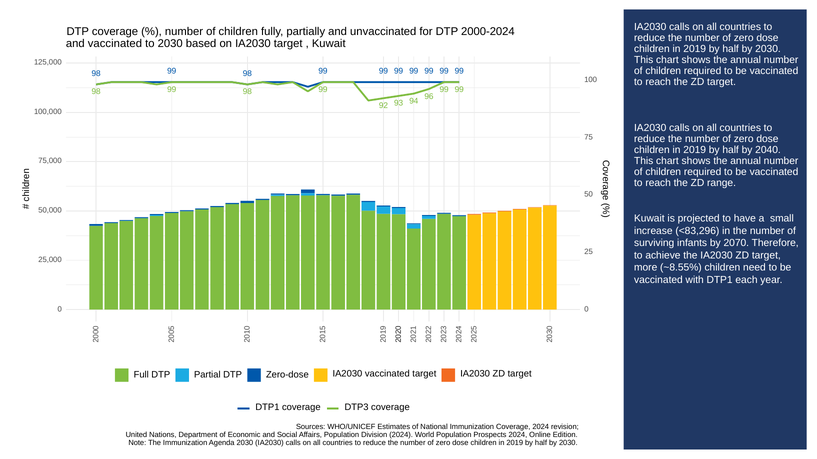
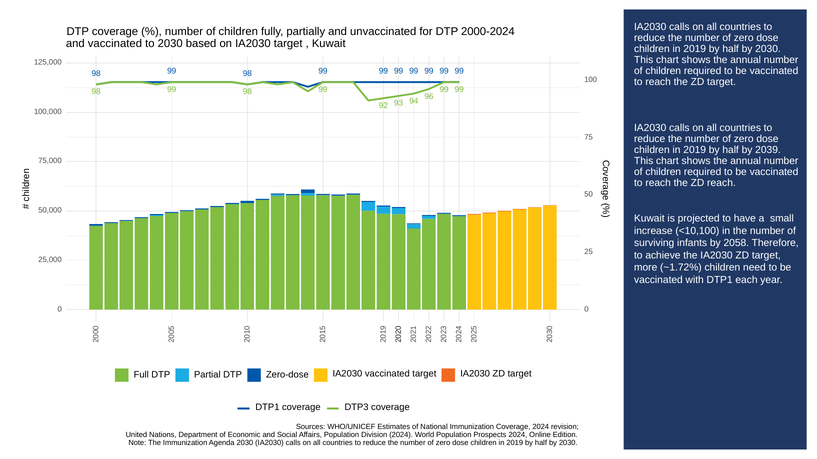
2040: 2040 -> 2039
ZD range: range -> reach
<83,296: <83,296 -> <10,100
2070: 2070 -> 2058
~8.55%: ~8.55% -> ~1.72%
